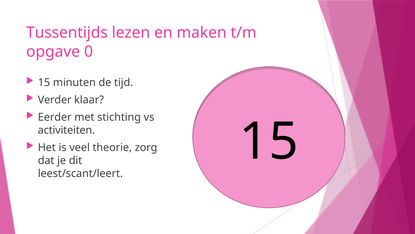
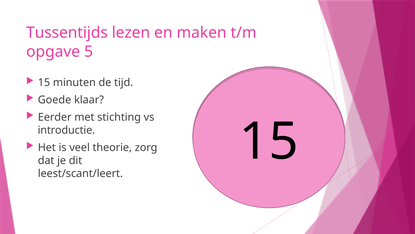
0: 0 -> 5
Verder: Verder -> Goede
activiteiten: activiteiten -> introductie
